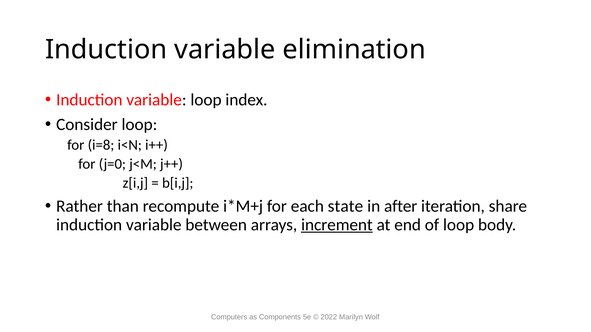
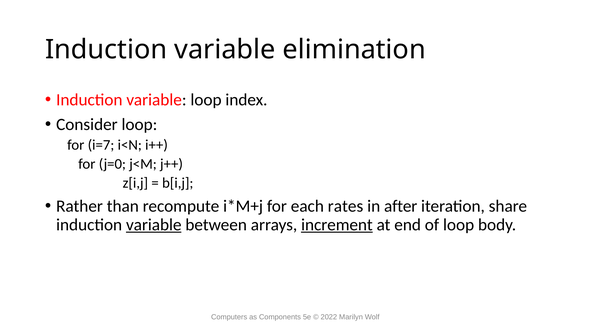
i=8: i=8 -> i=7
state: state -> rates
variable at (154, 225) underline: none -> present
